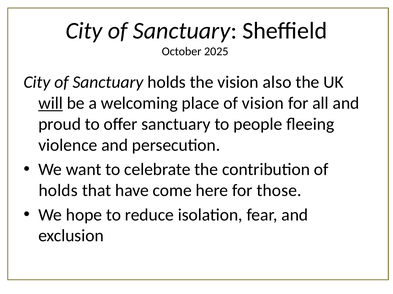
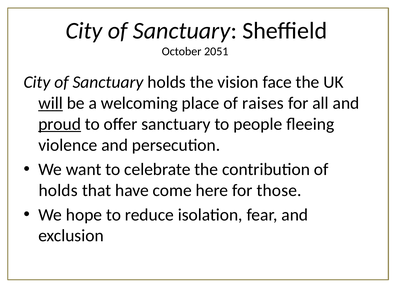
2025: 2025 -> 2051
also: also -> face
of vision: vision -> raises
proud underline: none -> present
